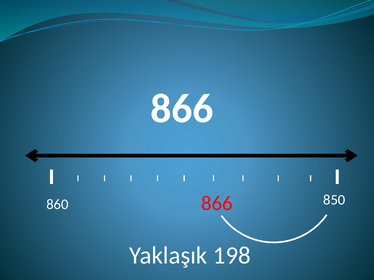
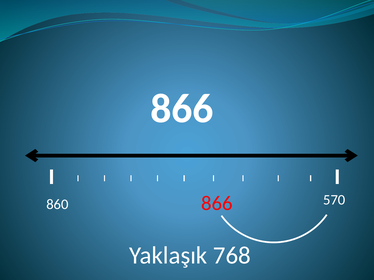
850: 850 -> 570
198: 198 -> 768
